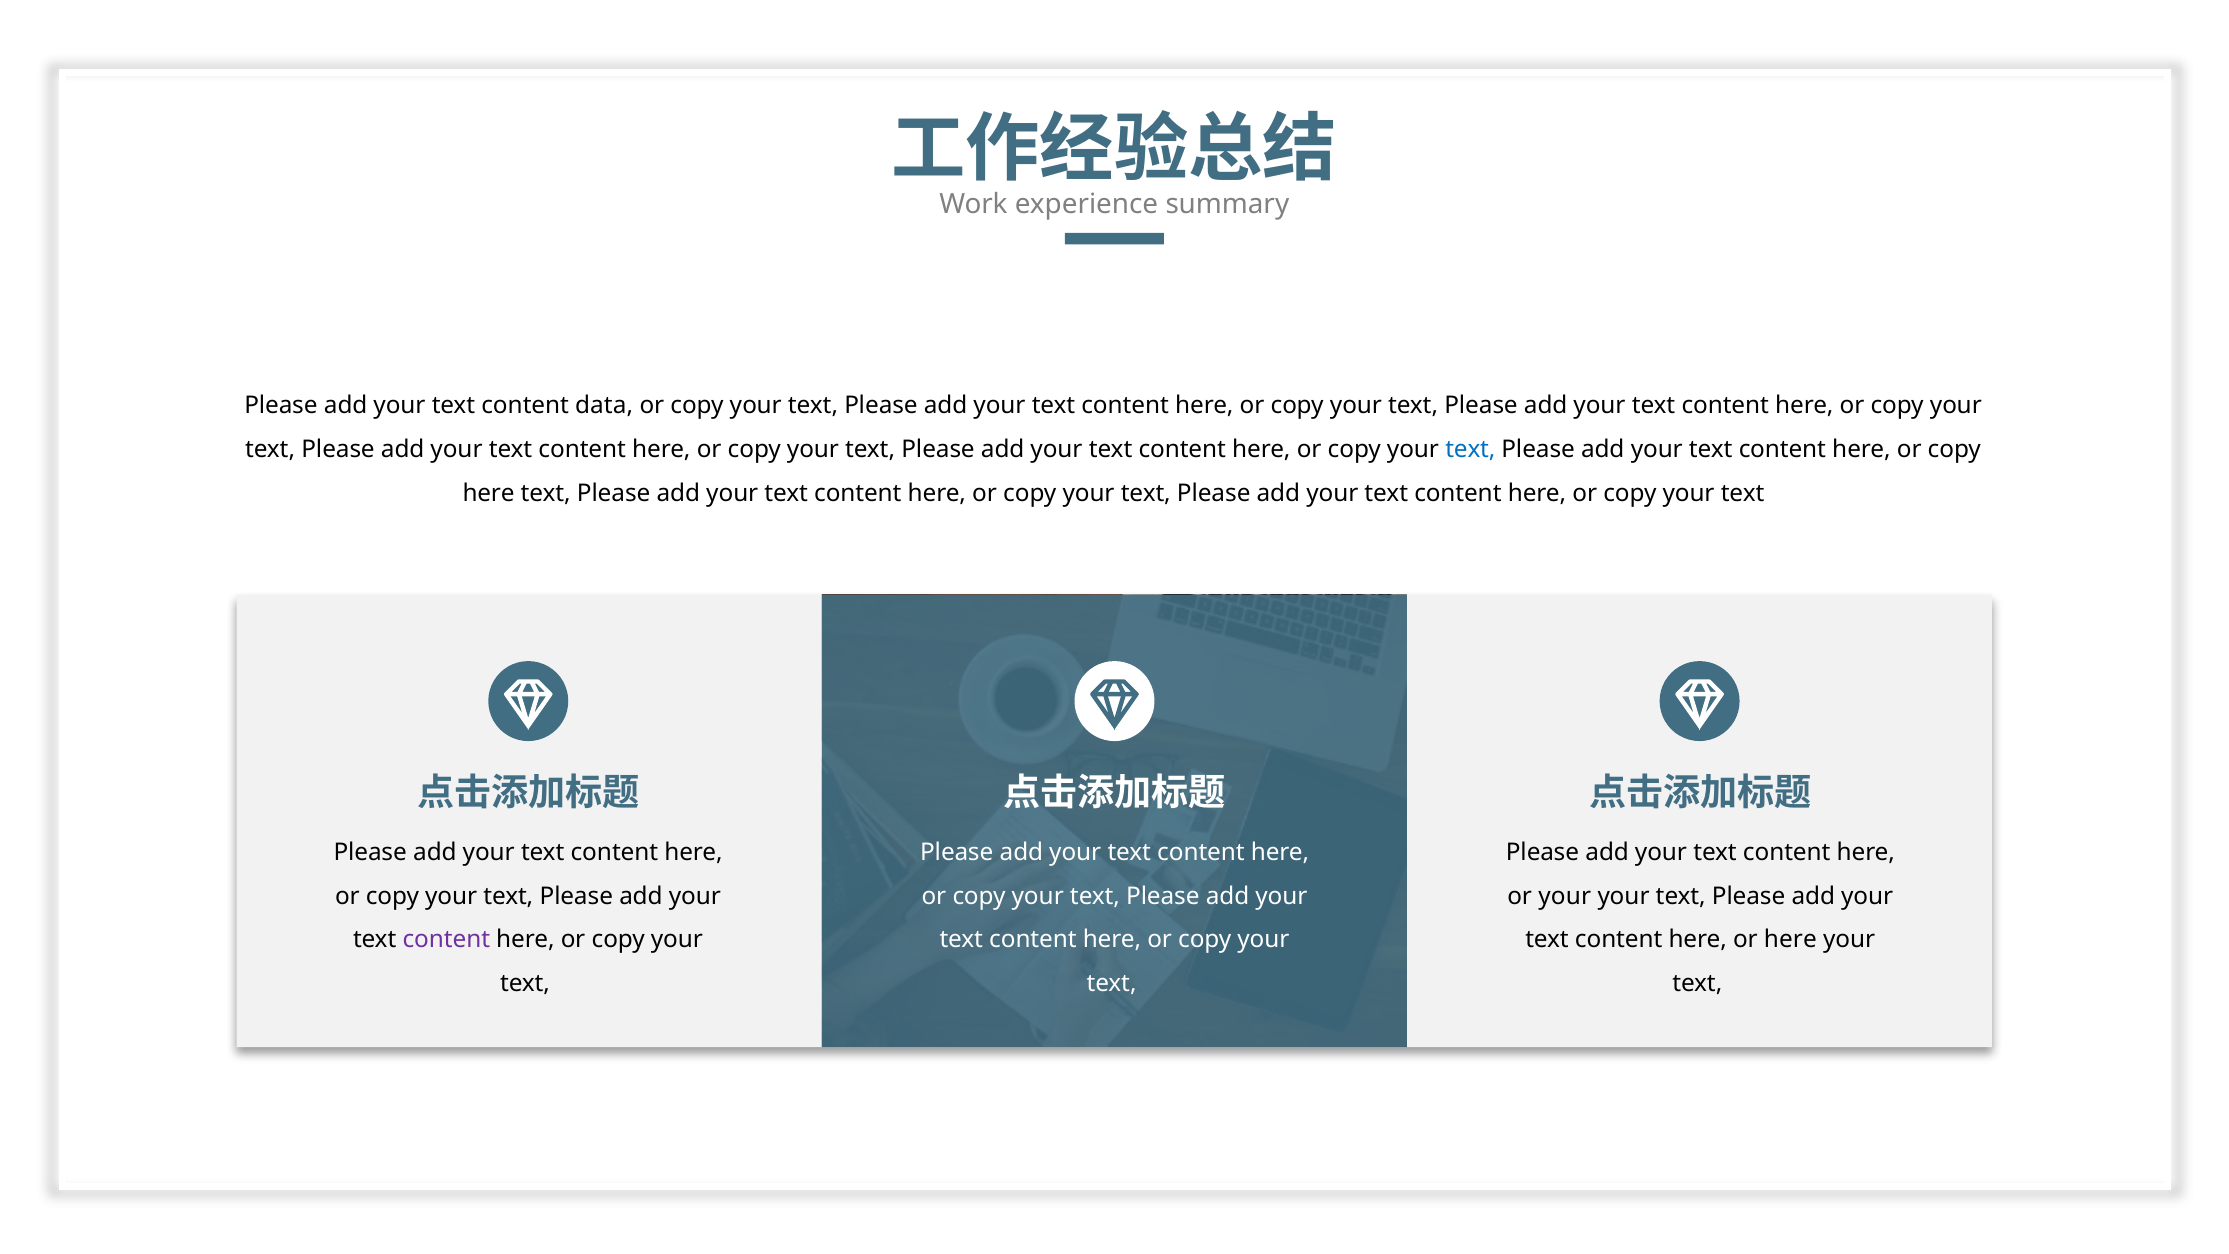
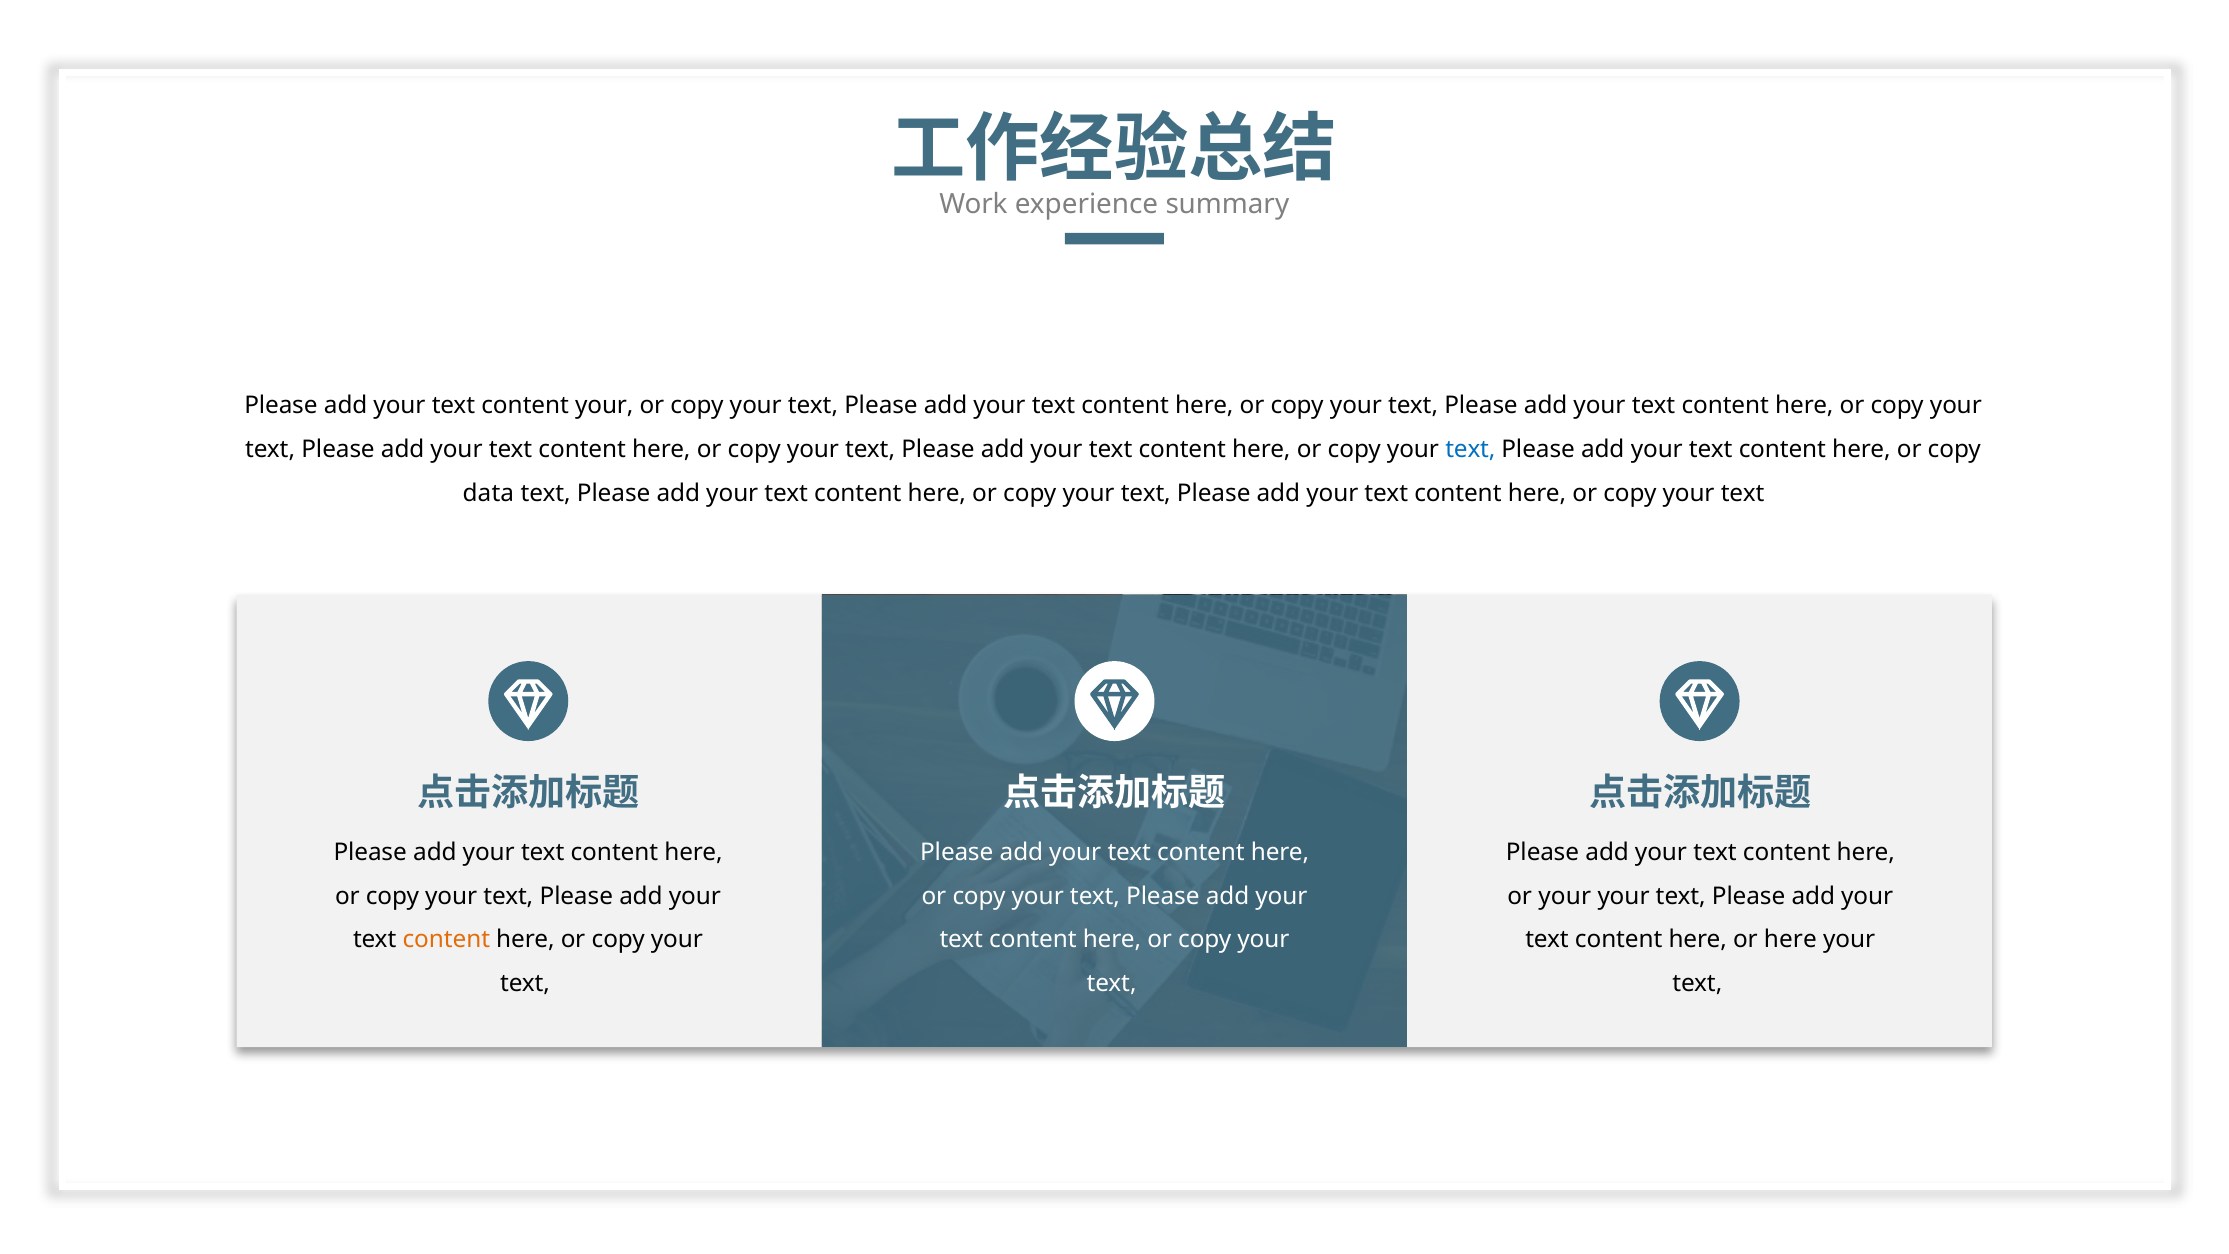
content data: data -> your
here at (489, 493): here -> data
content at (446, 940) colour: purple -> orange
